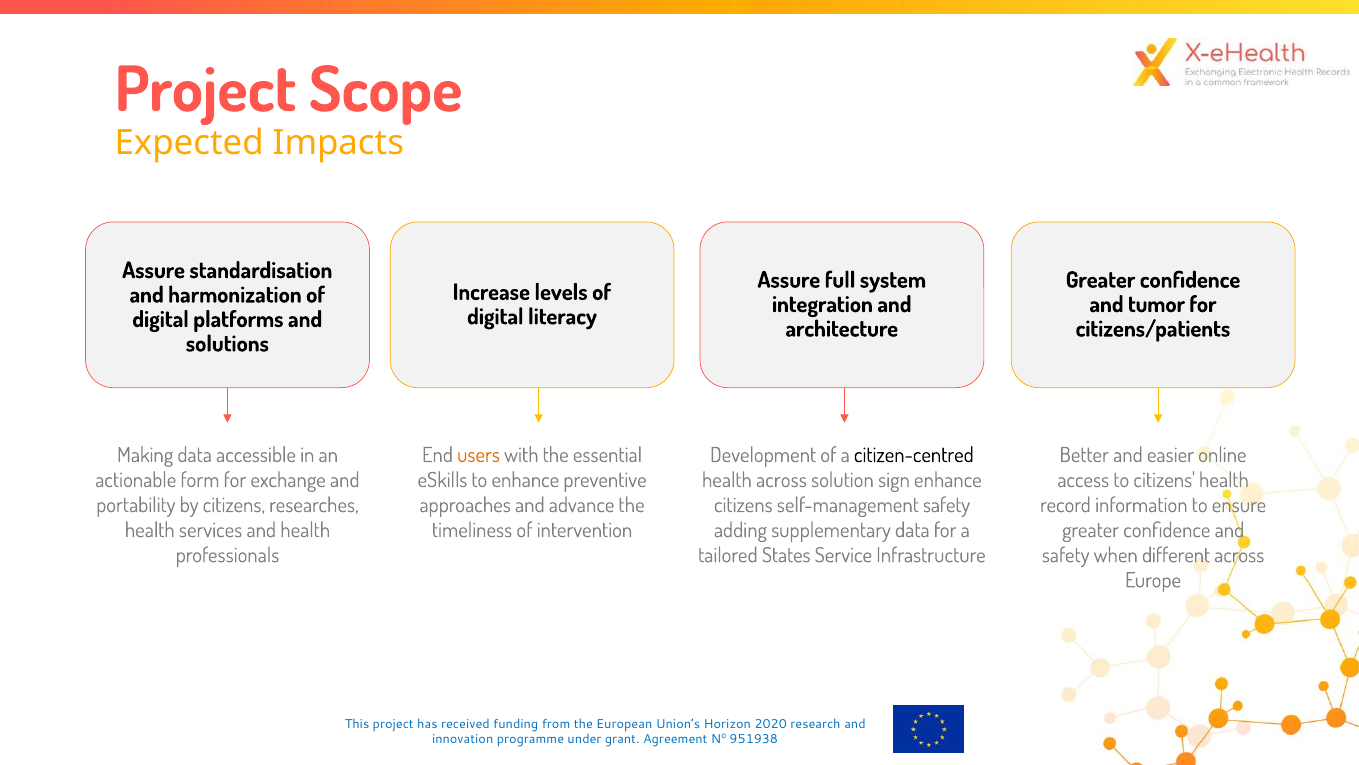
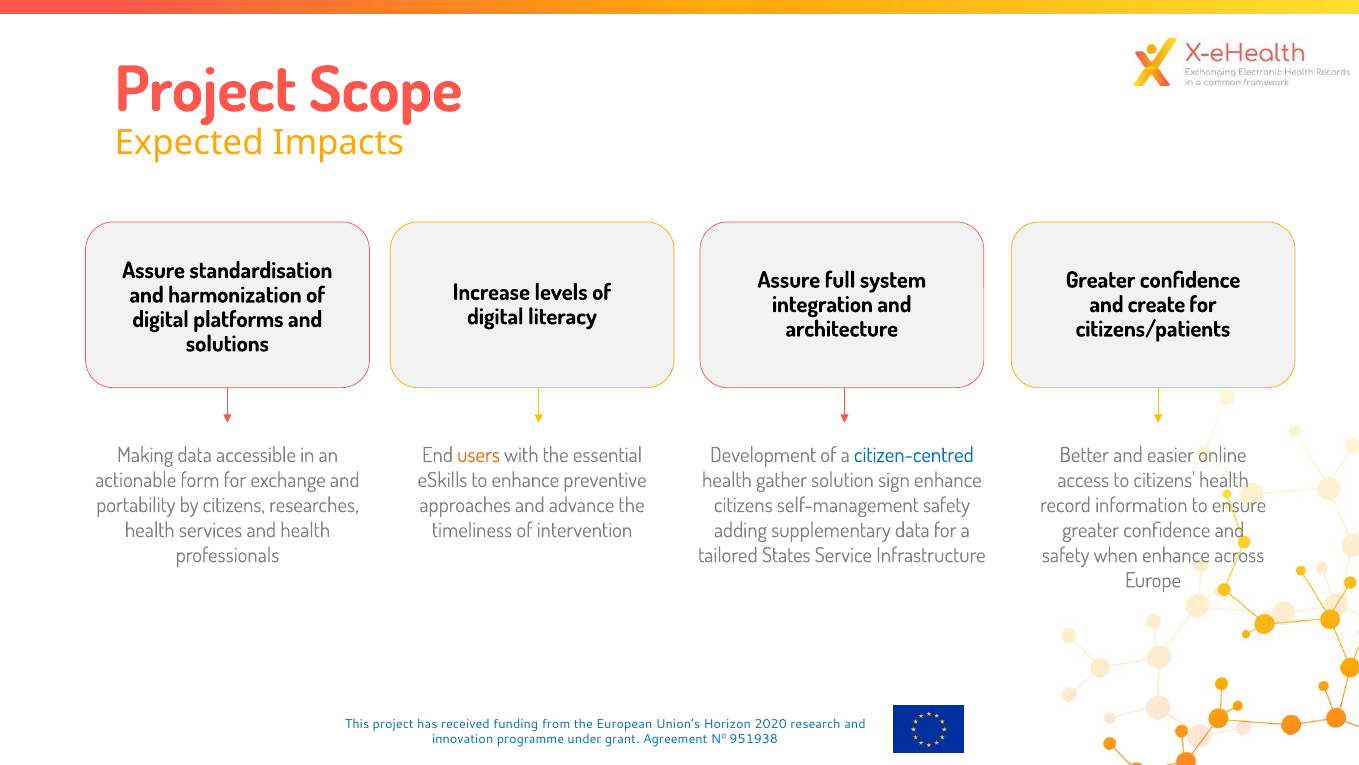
tumor: tumor -> create
citizen-centred colour: black -> blue
health across: across -> gather
when different: different -> enhance
